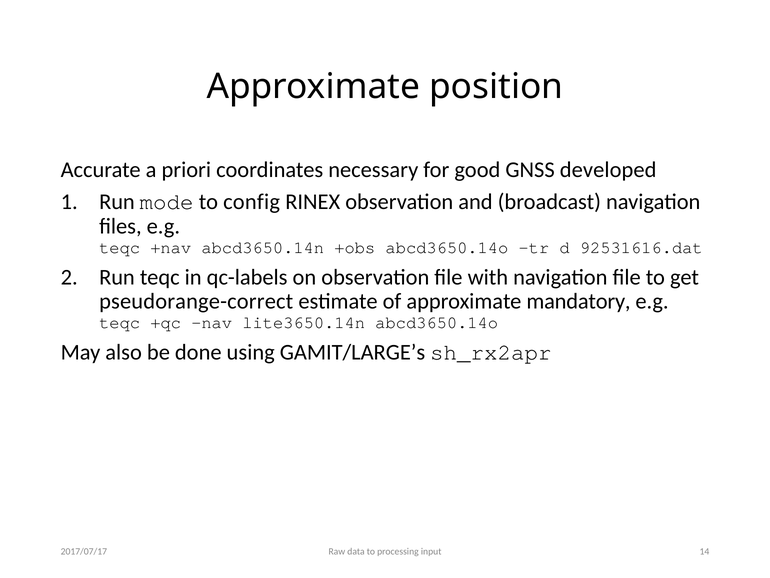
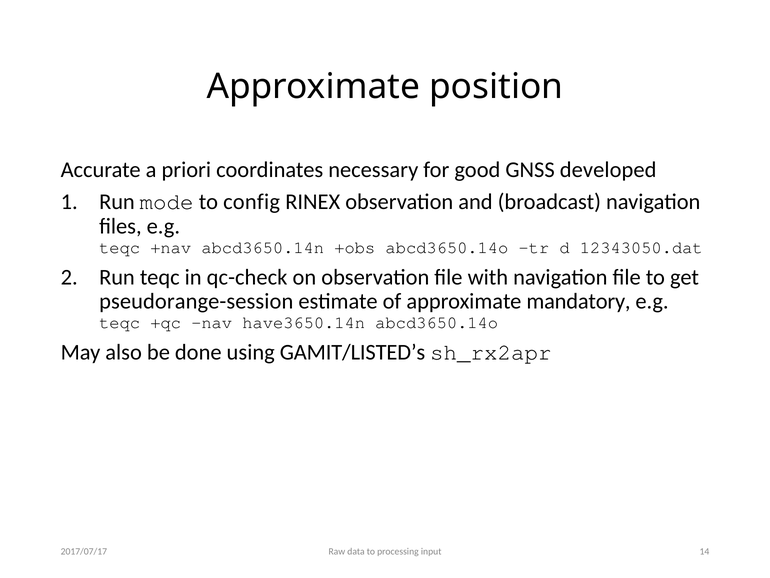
92531616.dat: 92531616.dat -> 12343050.dat
qc-labels: qc-labels -> qc-check
pseudorange-correct: pseudorange-correct -> pseudorange-session
lite3650.14n: lite3650.14n -> have3650.14n
GAMIT/LARGE’s: GAMIT/LARGE’s -> GAMIT/LISTED’s
